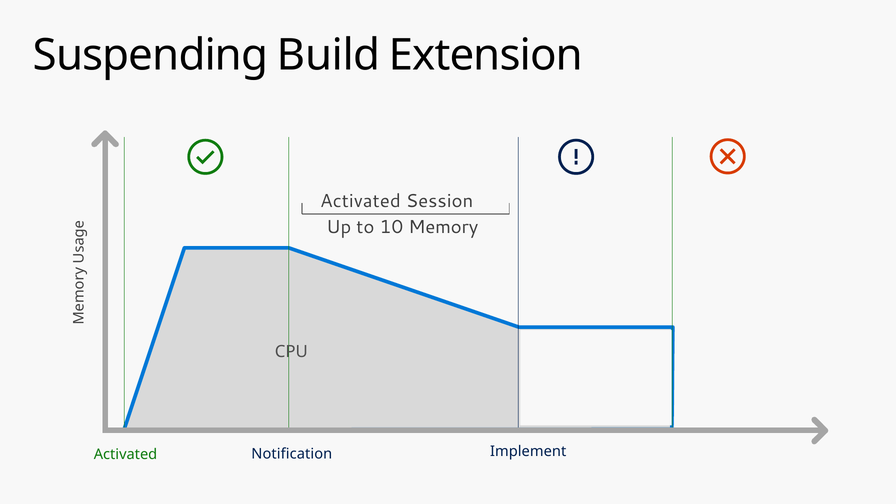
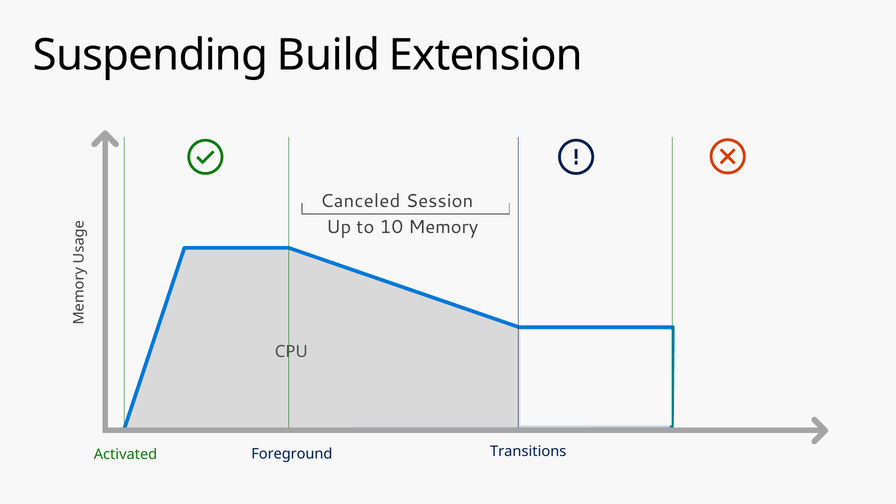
Activated at (360, 201): Activated -> Canceled
Notification: Notification -> Foreground
Implement: Implement -> Transitions
